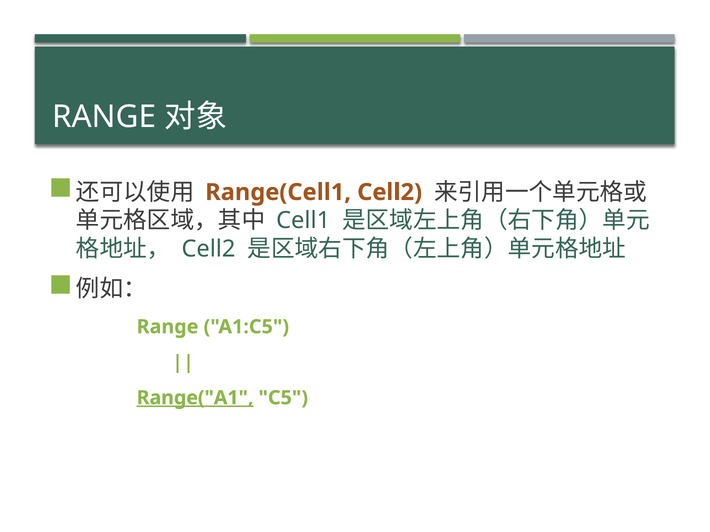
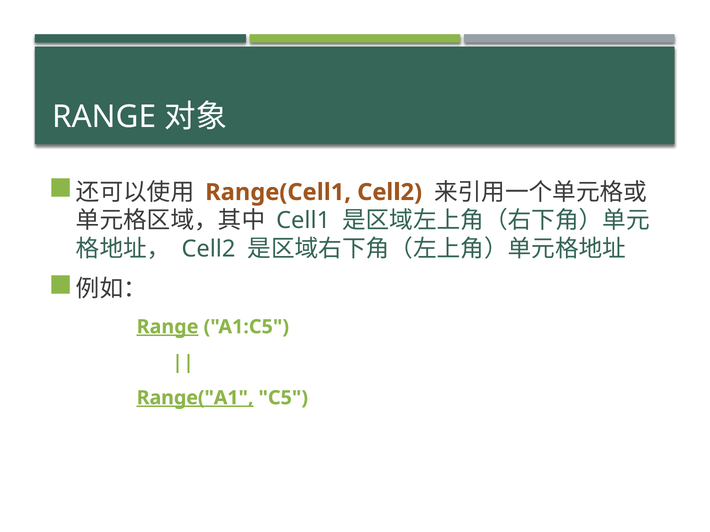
Range at (168, 327) underline: none -> present
